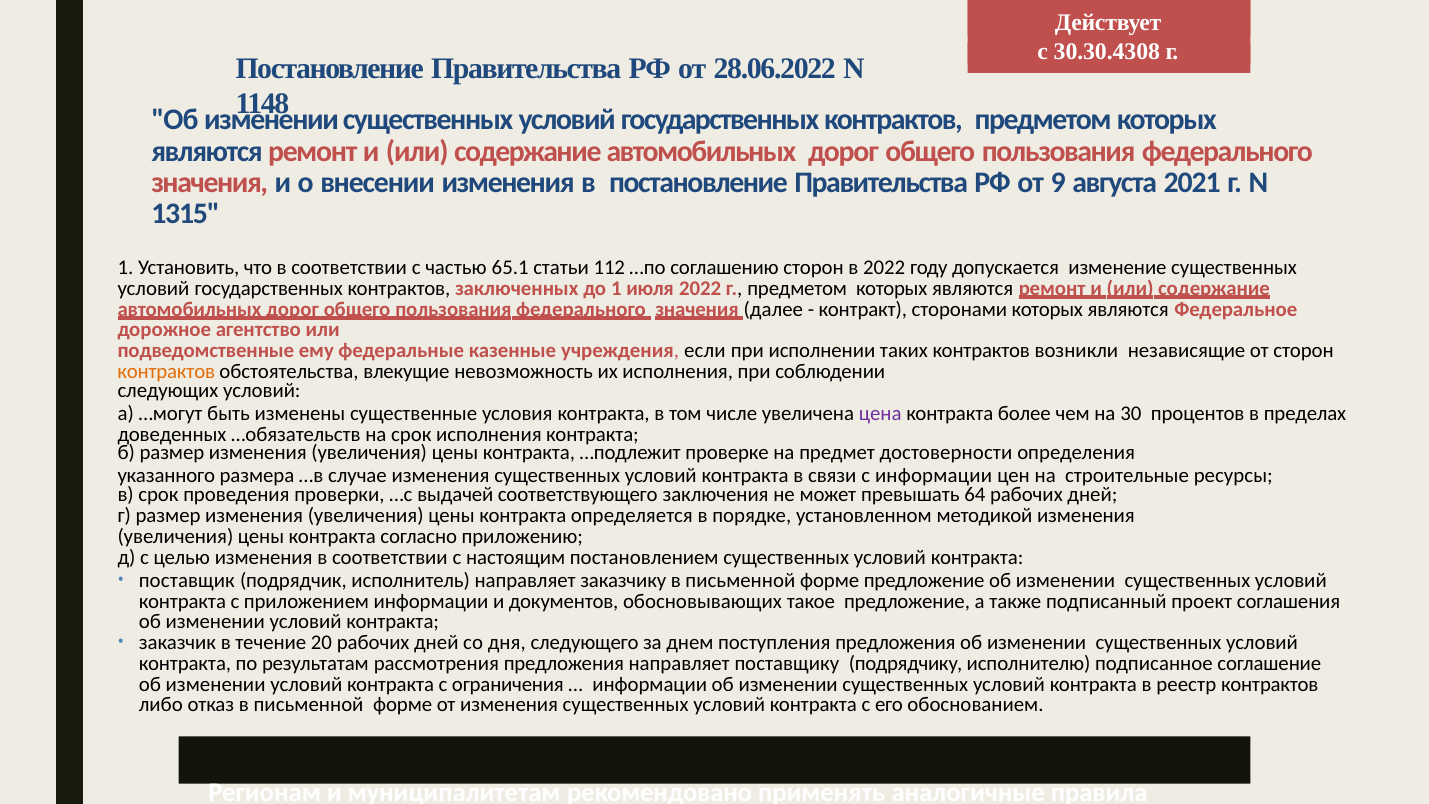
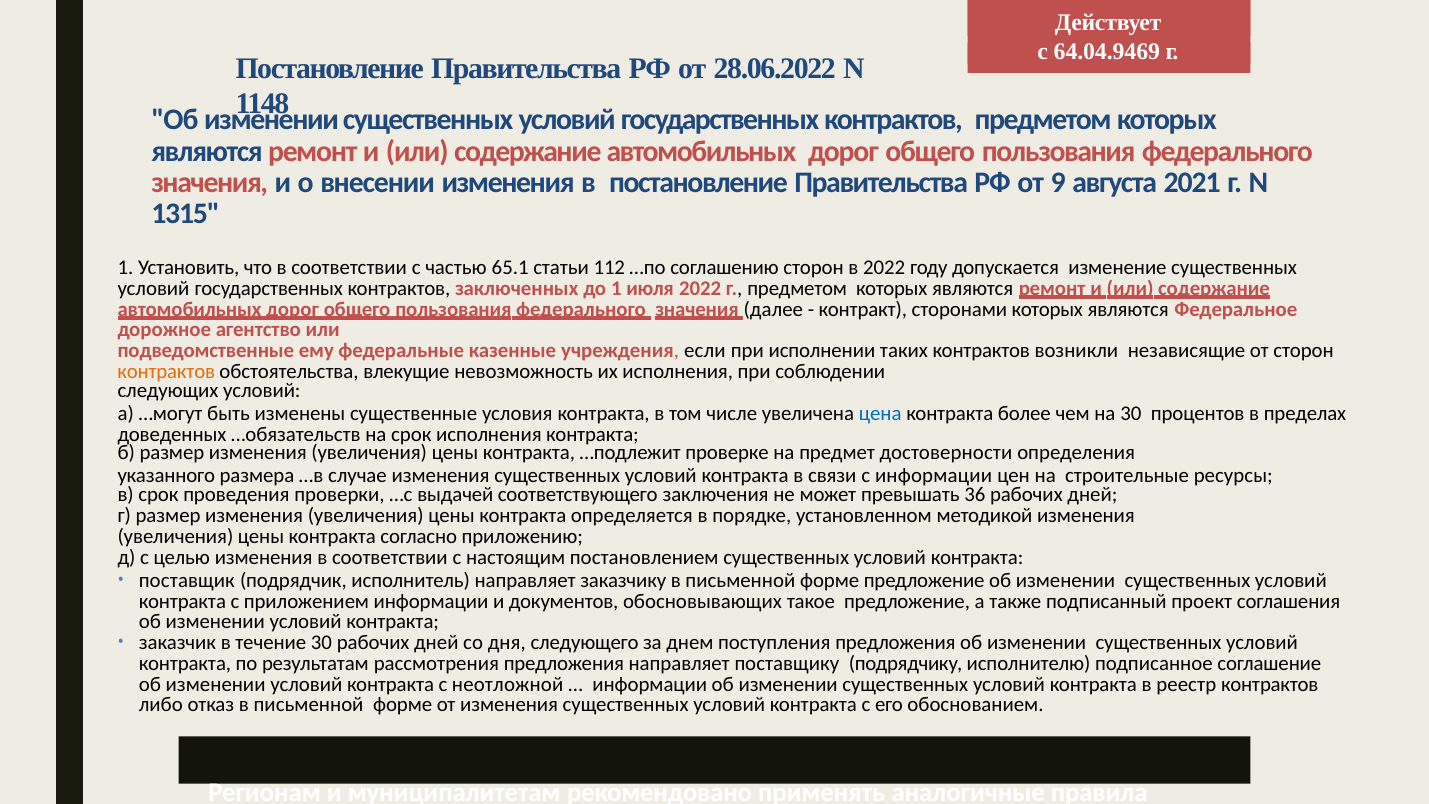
30.30.4308: 30.30.4308 -> 64.04.9469
цена colour: purple -> blue
64: 64 -> 36
течение 20: 20 -> 30
ограничения: ограничения -> неотложной
